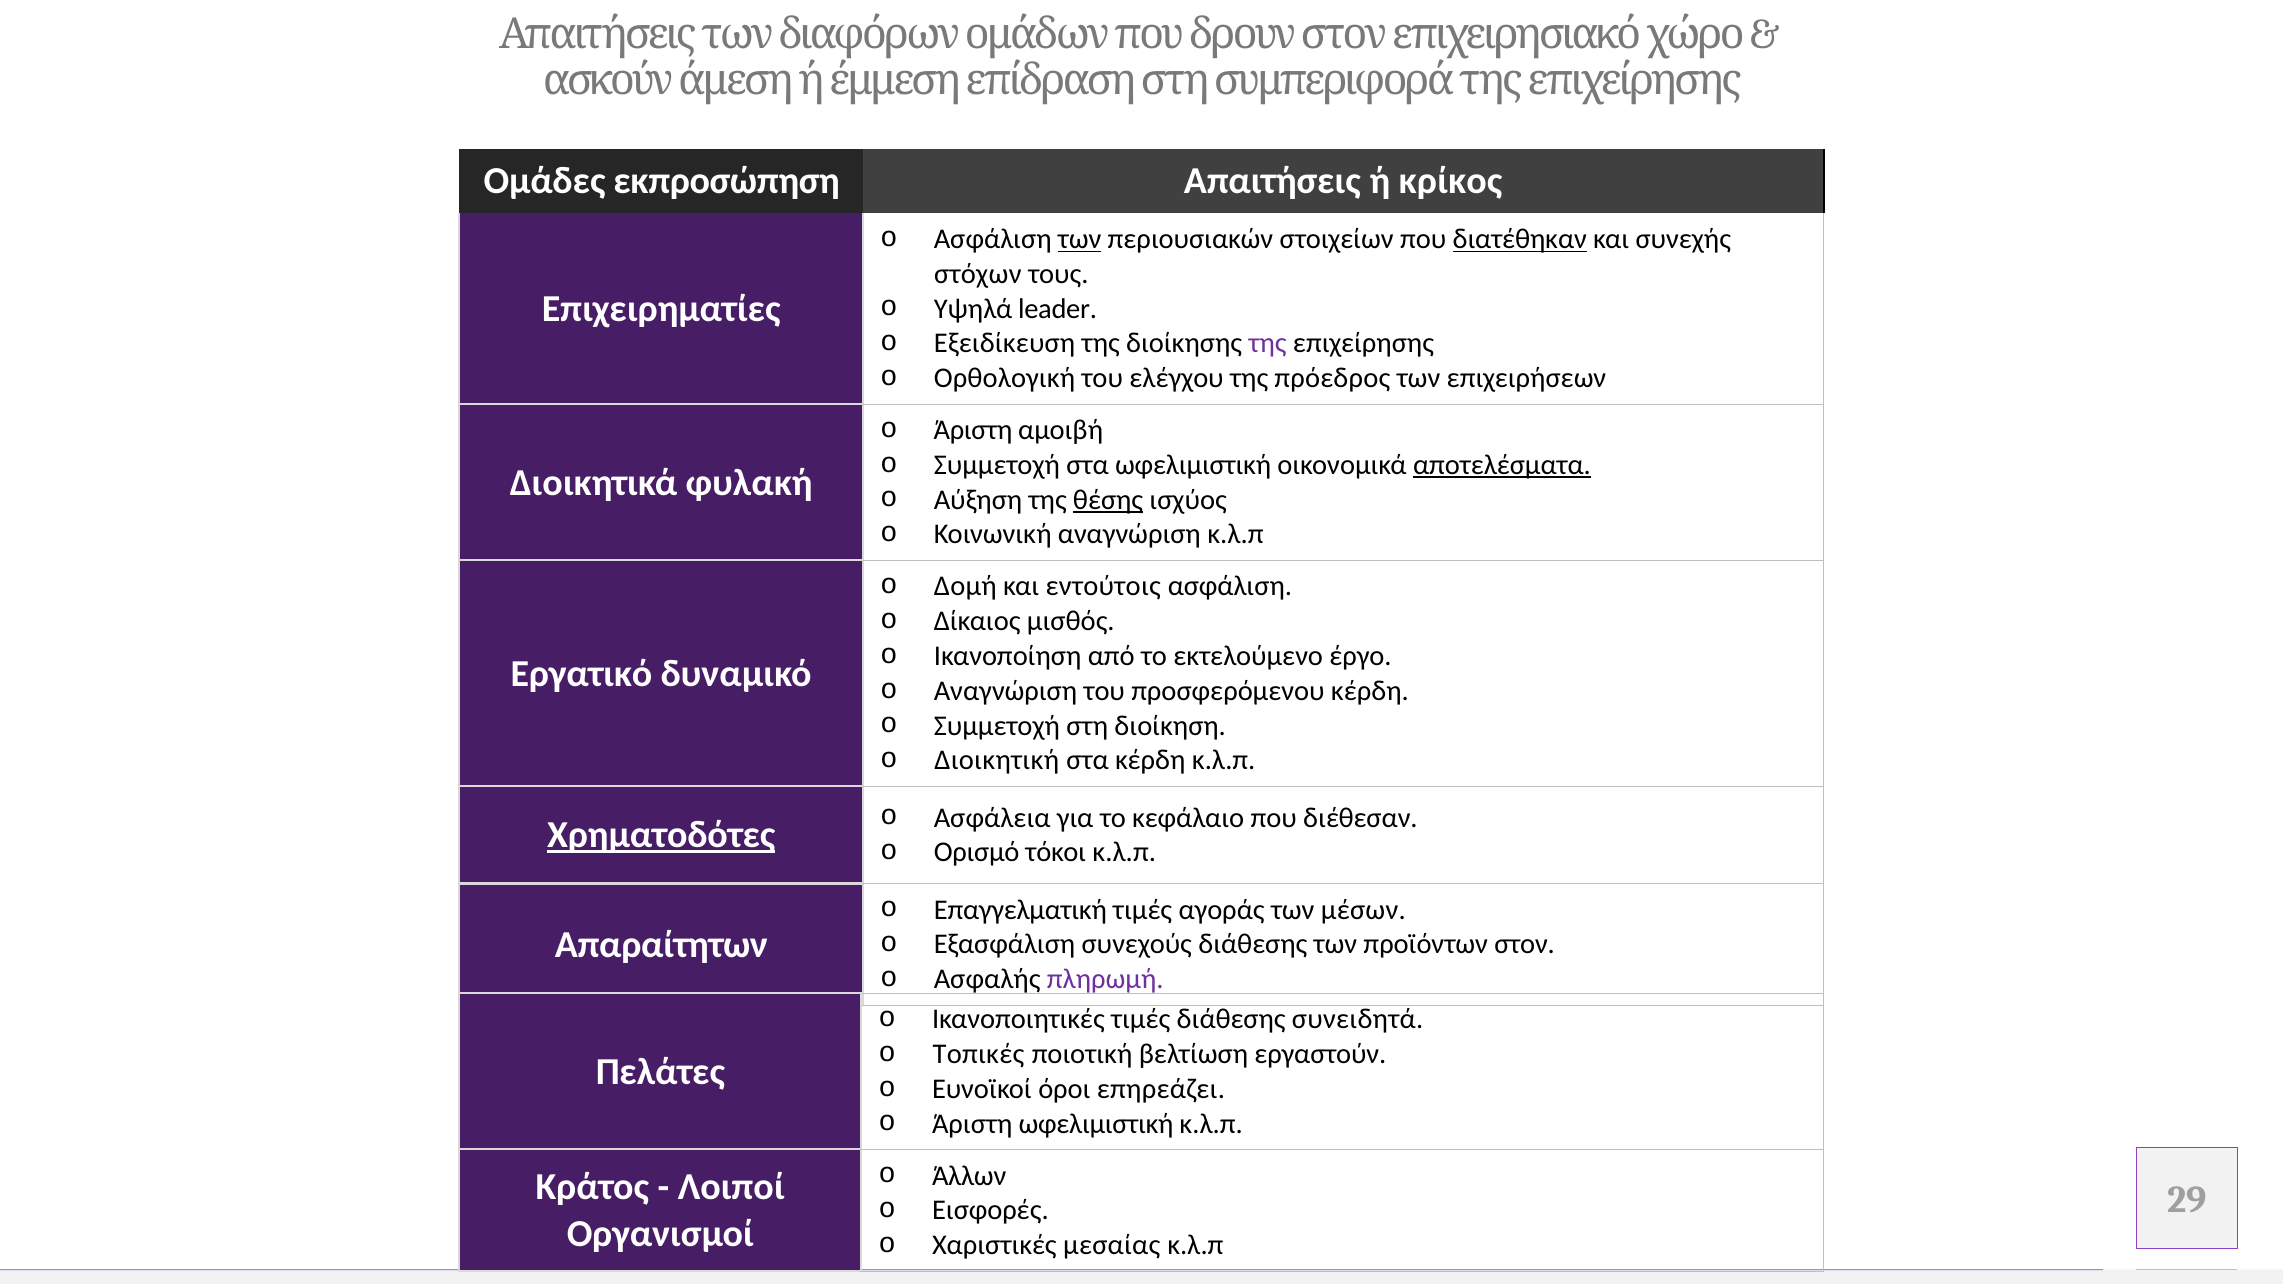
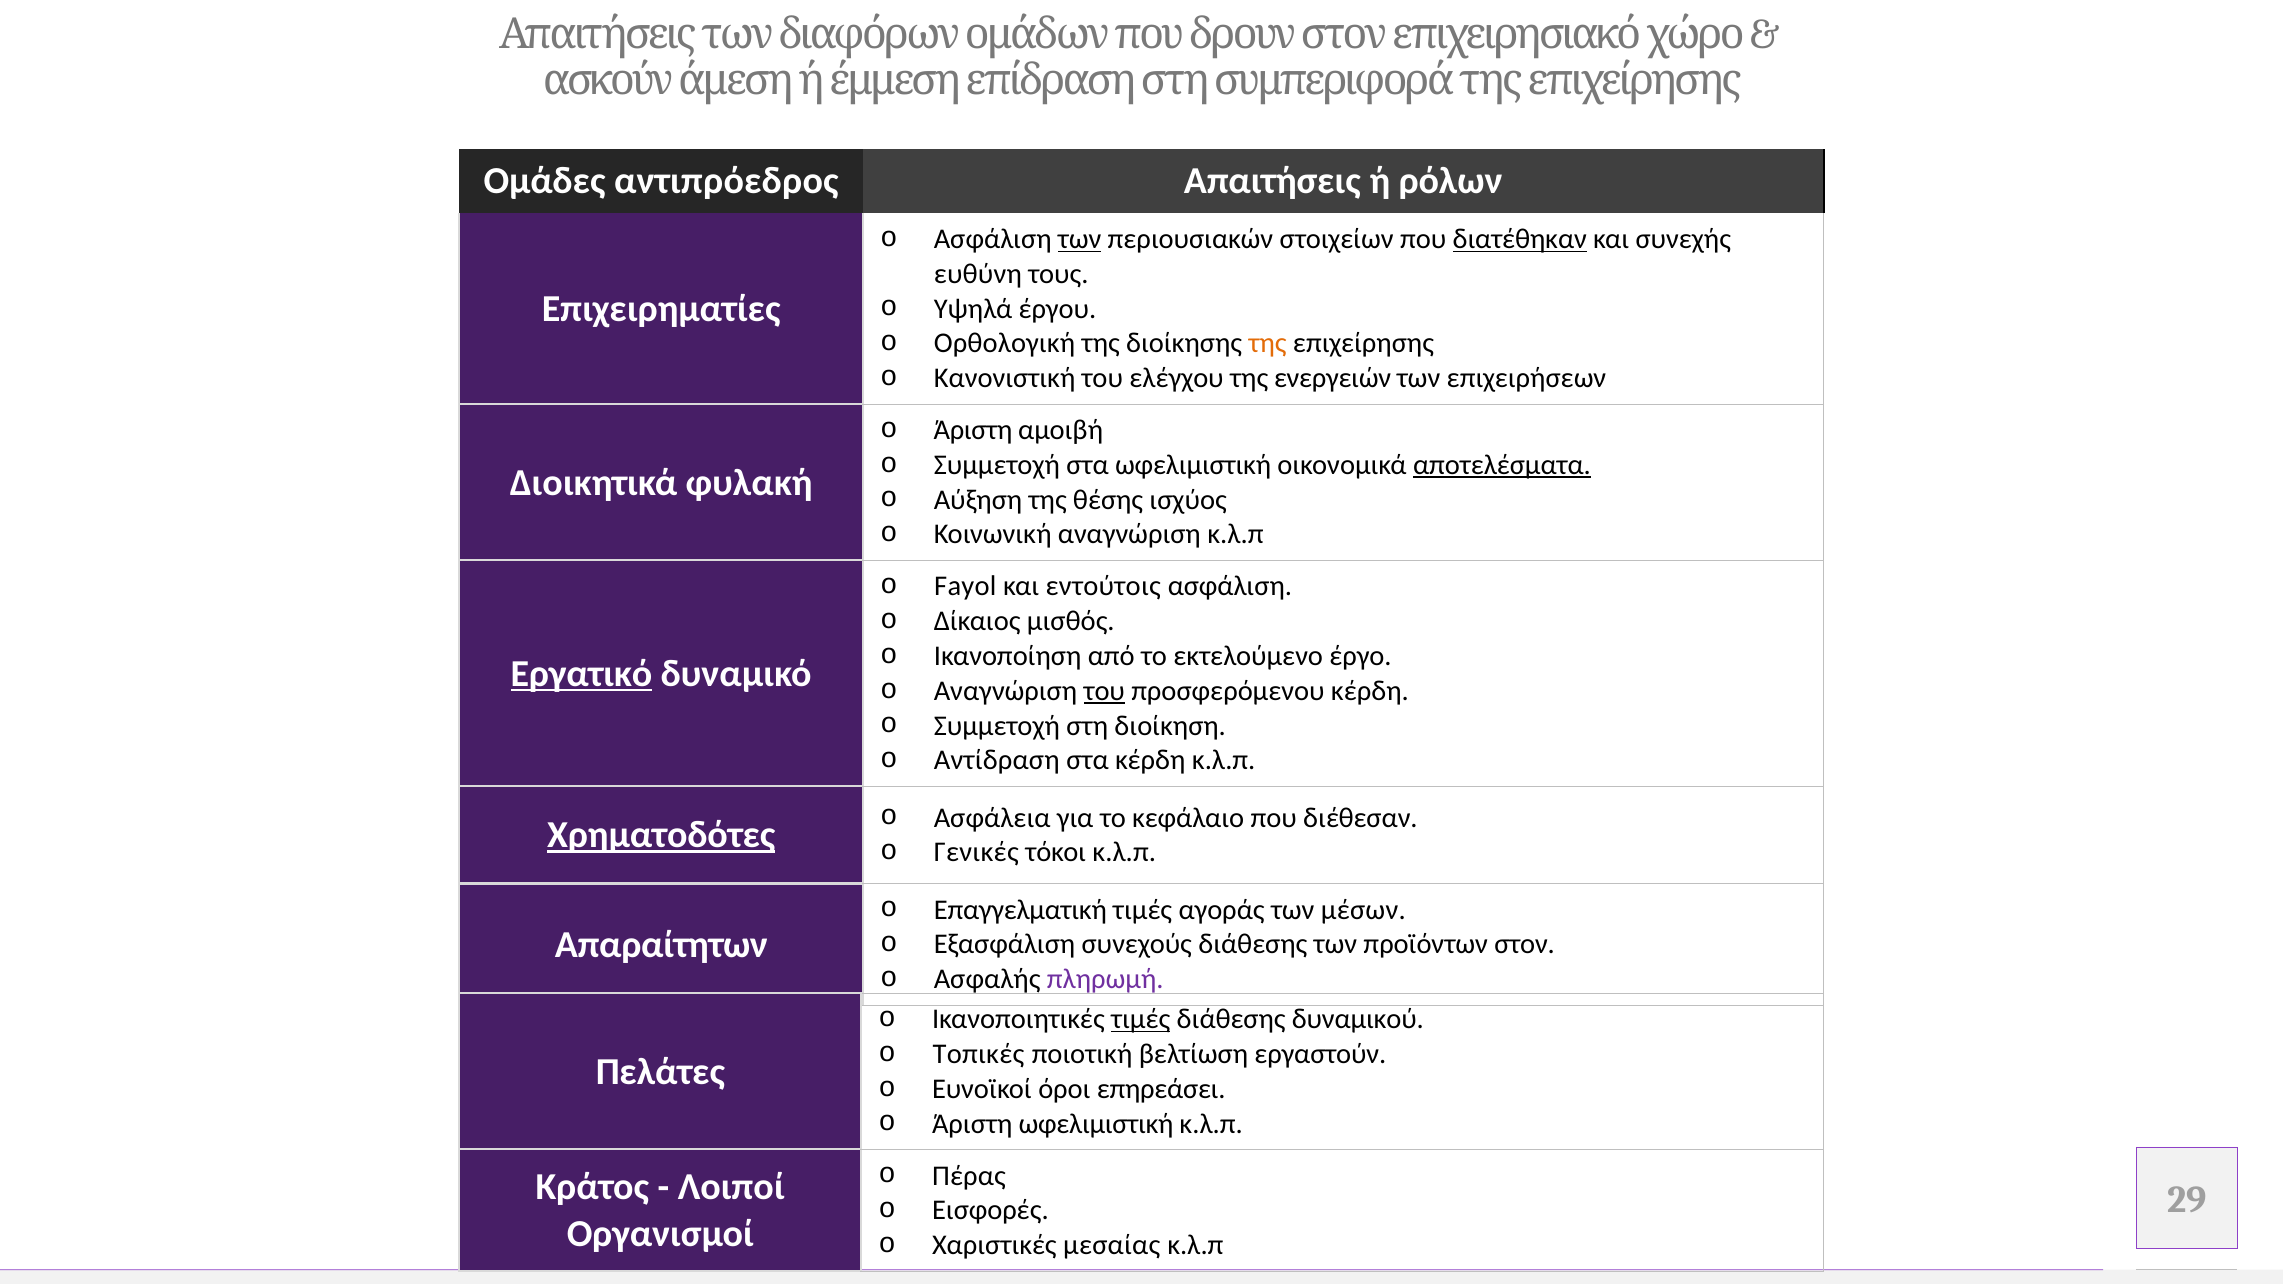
εκπροσώπηση: εκπροσώπηση -> αντιπρόεδρος
κρίκος: κρίκος -> ρόλων
στόχων: στόχων -> ευθύνη
leader: leader -> έργου
Εξειδίκευση: Εξειδίκευση -> Ορθολογική
της at (1268, 343) colour: purple -> orange
Ορθολογική: Ορθολογική -> Κανονιστική
πρόεδρος: πρόεδρος -> ενεργειών
θέσης underline: present -> none
Δομή: Δομή -> Fayol
Εργατικό underline: none -> present
του at (1104, 691) underline: none -> present
Διοικητική: Διοικητική -> Αντίδραση
Ορισμό: Ορισμό -> Γενικές
τιμές at (1141, 1019) underline: none -> present
συνειδητά: συνειδητά -> δυναμικού
επηρεάζει: επηρεάζει -> επηρεάσει
Άλλων: Άλλων -> Πέρας
